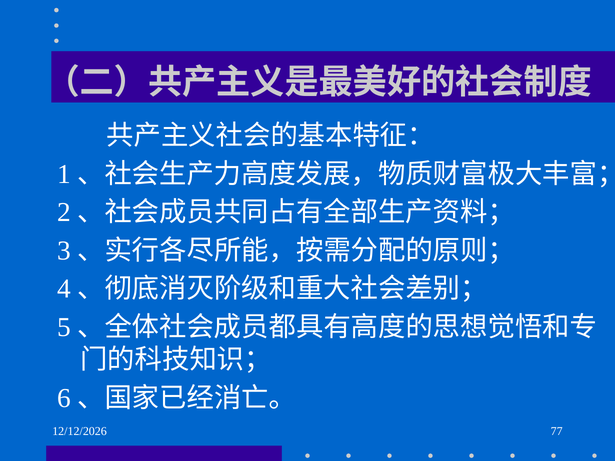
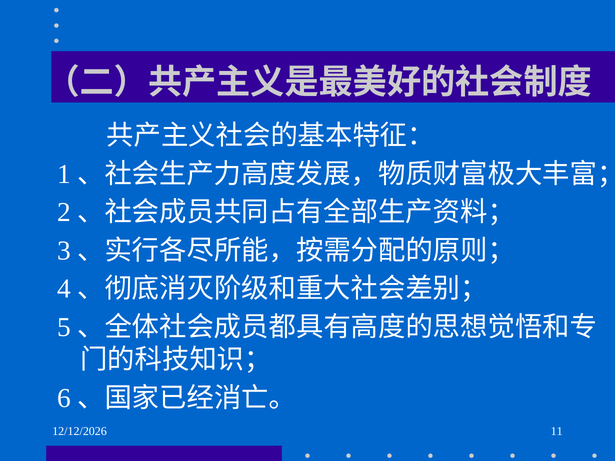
77: 77 -> 11
